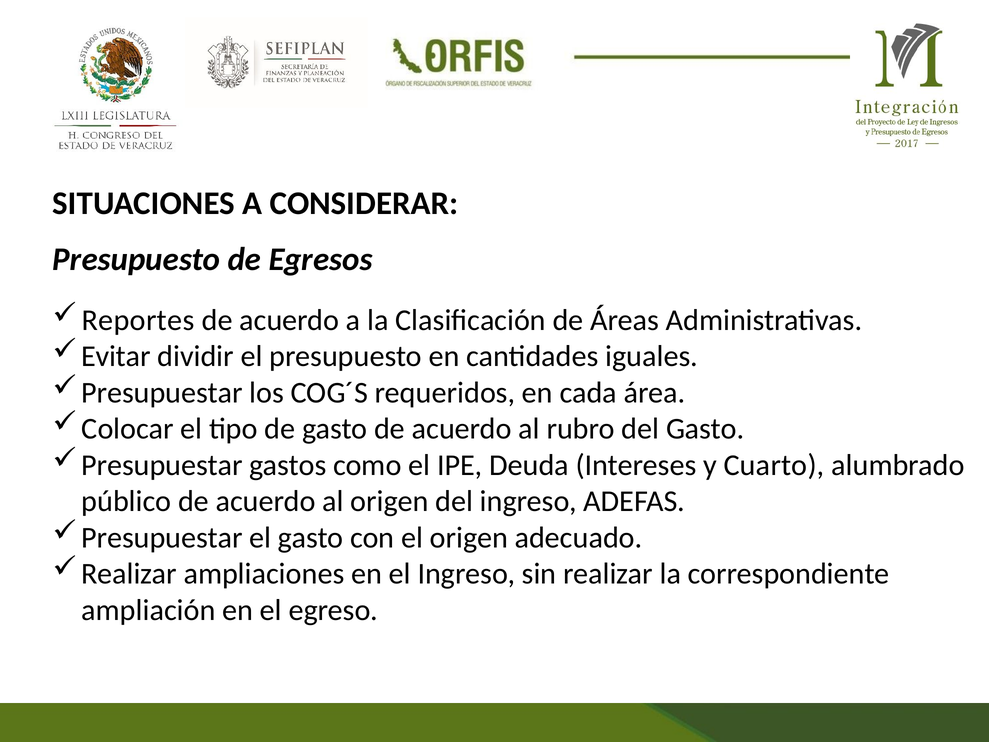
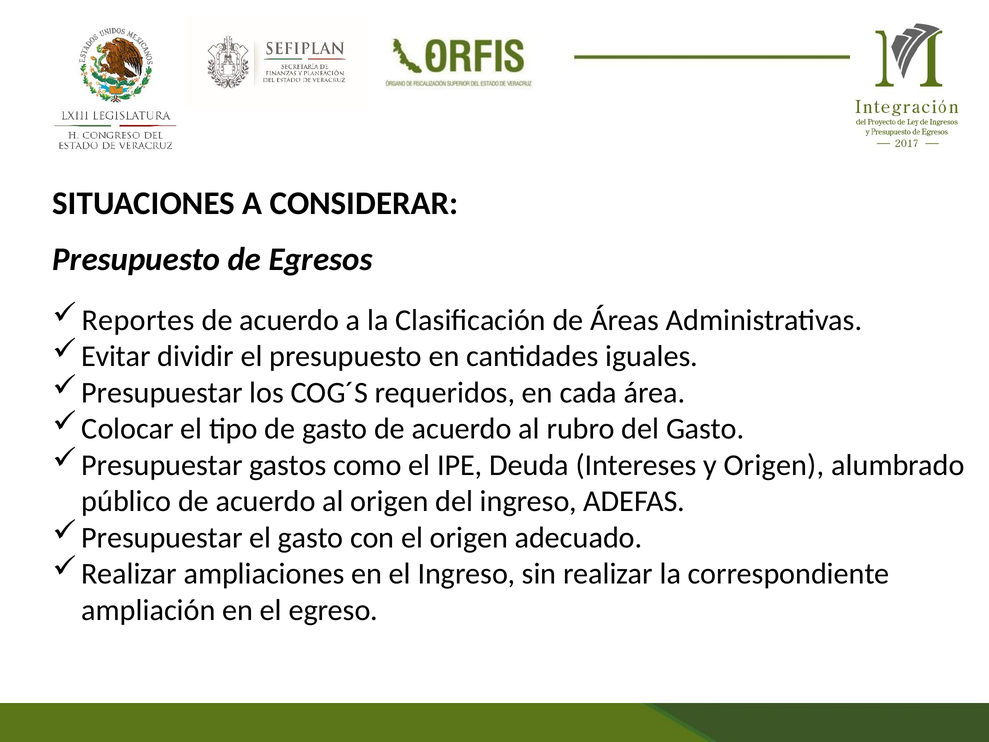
y Cuarto: Cuarto -> Origen
